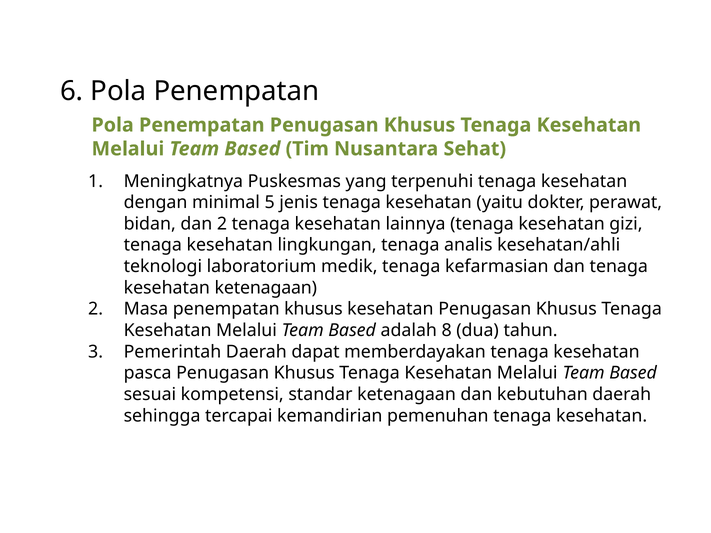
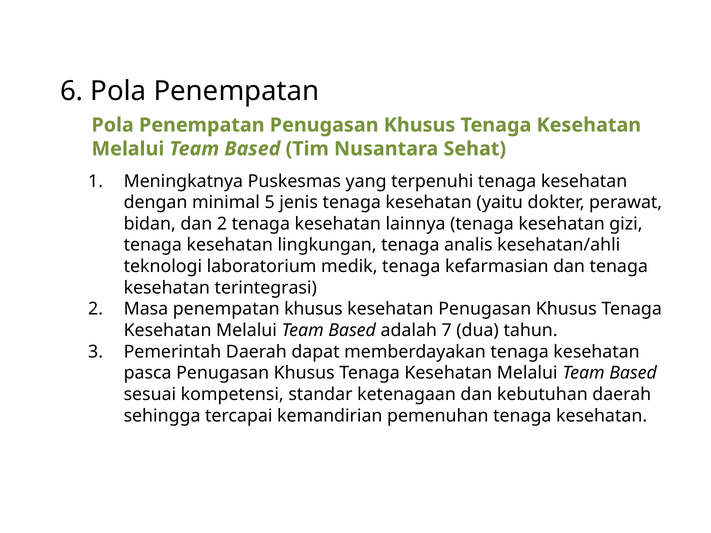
kesehatan ketenagaan: ketenagaan -> terintegrasi
8: 8 -> 7
